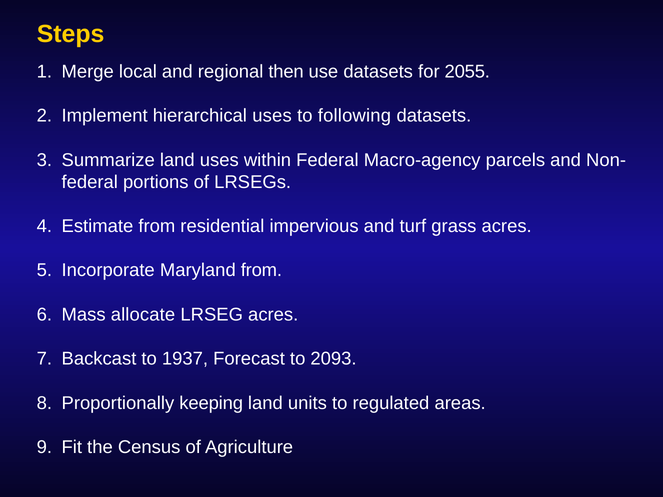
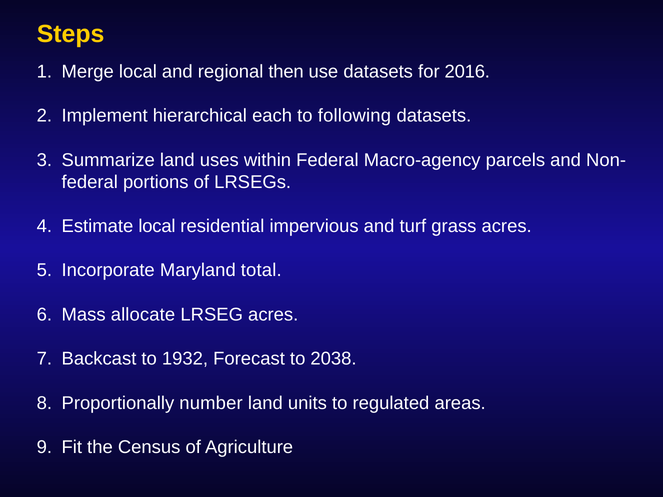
2055: 2055 -> 2016
hierarchical uses: uses -> each
Estimate from: from -> local
Maryland from: from -> total
1937: 1937 -> 1932
2093: 2093 -> 2038
keeping: keeping -> number
